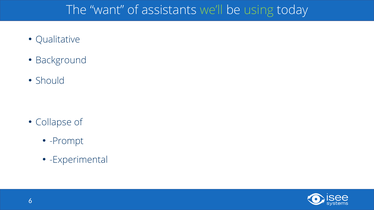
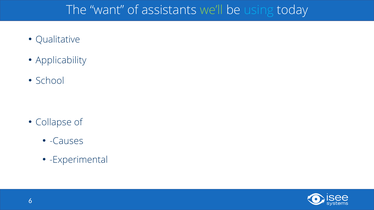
using colour: light green -> light blue
Background: Background -> Applicability
Should: Should -> School
Prompt: Prompt -> Causes
